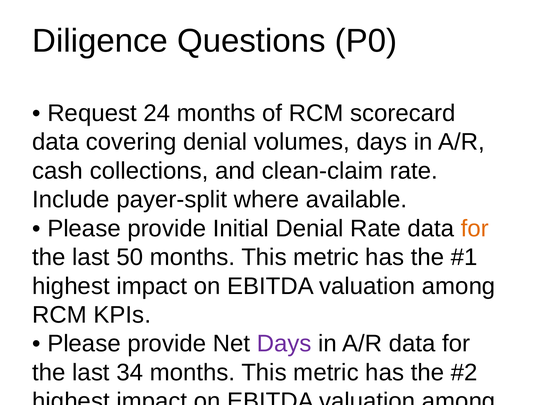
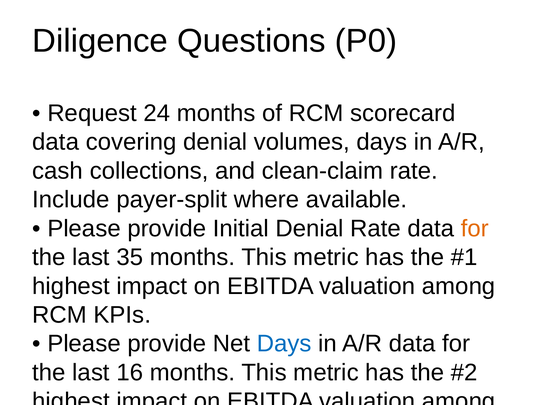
50: 50 -> 35
Days at (284, 344) colour: purple -> blue
34: 34 -> 16
